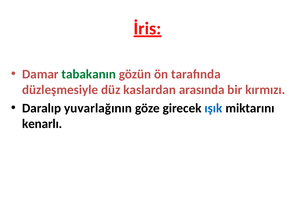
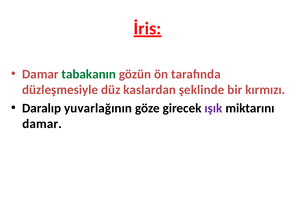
arasında: arasında -> şeklinde
ışık colour: blue -> purple
kenarlı at (42, 124): kenarlı -> damar
